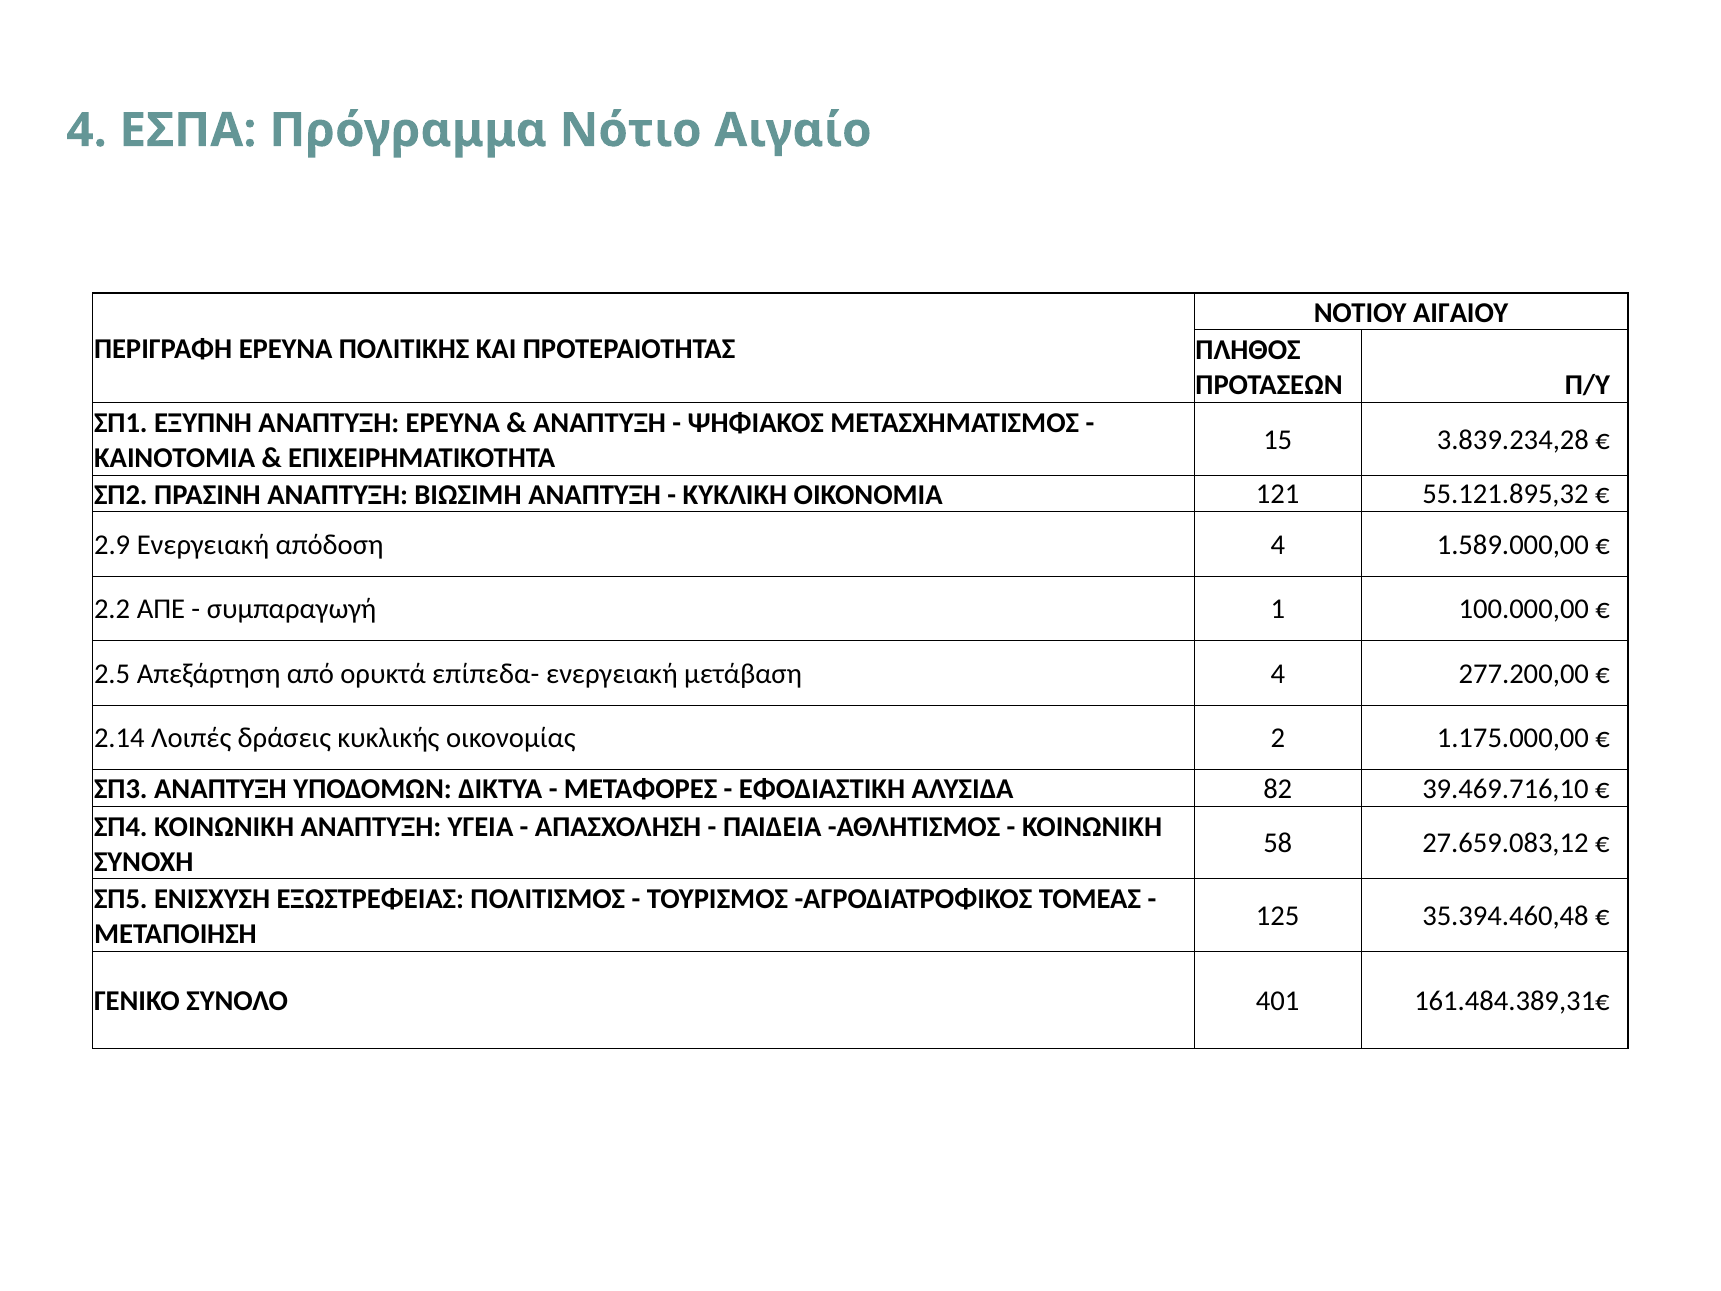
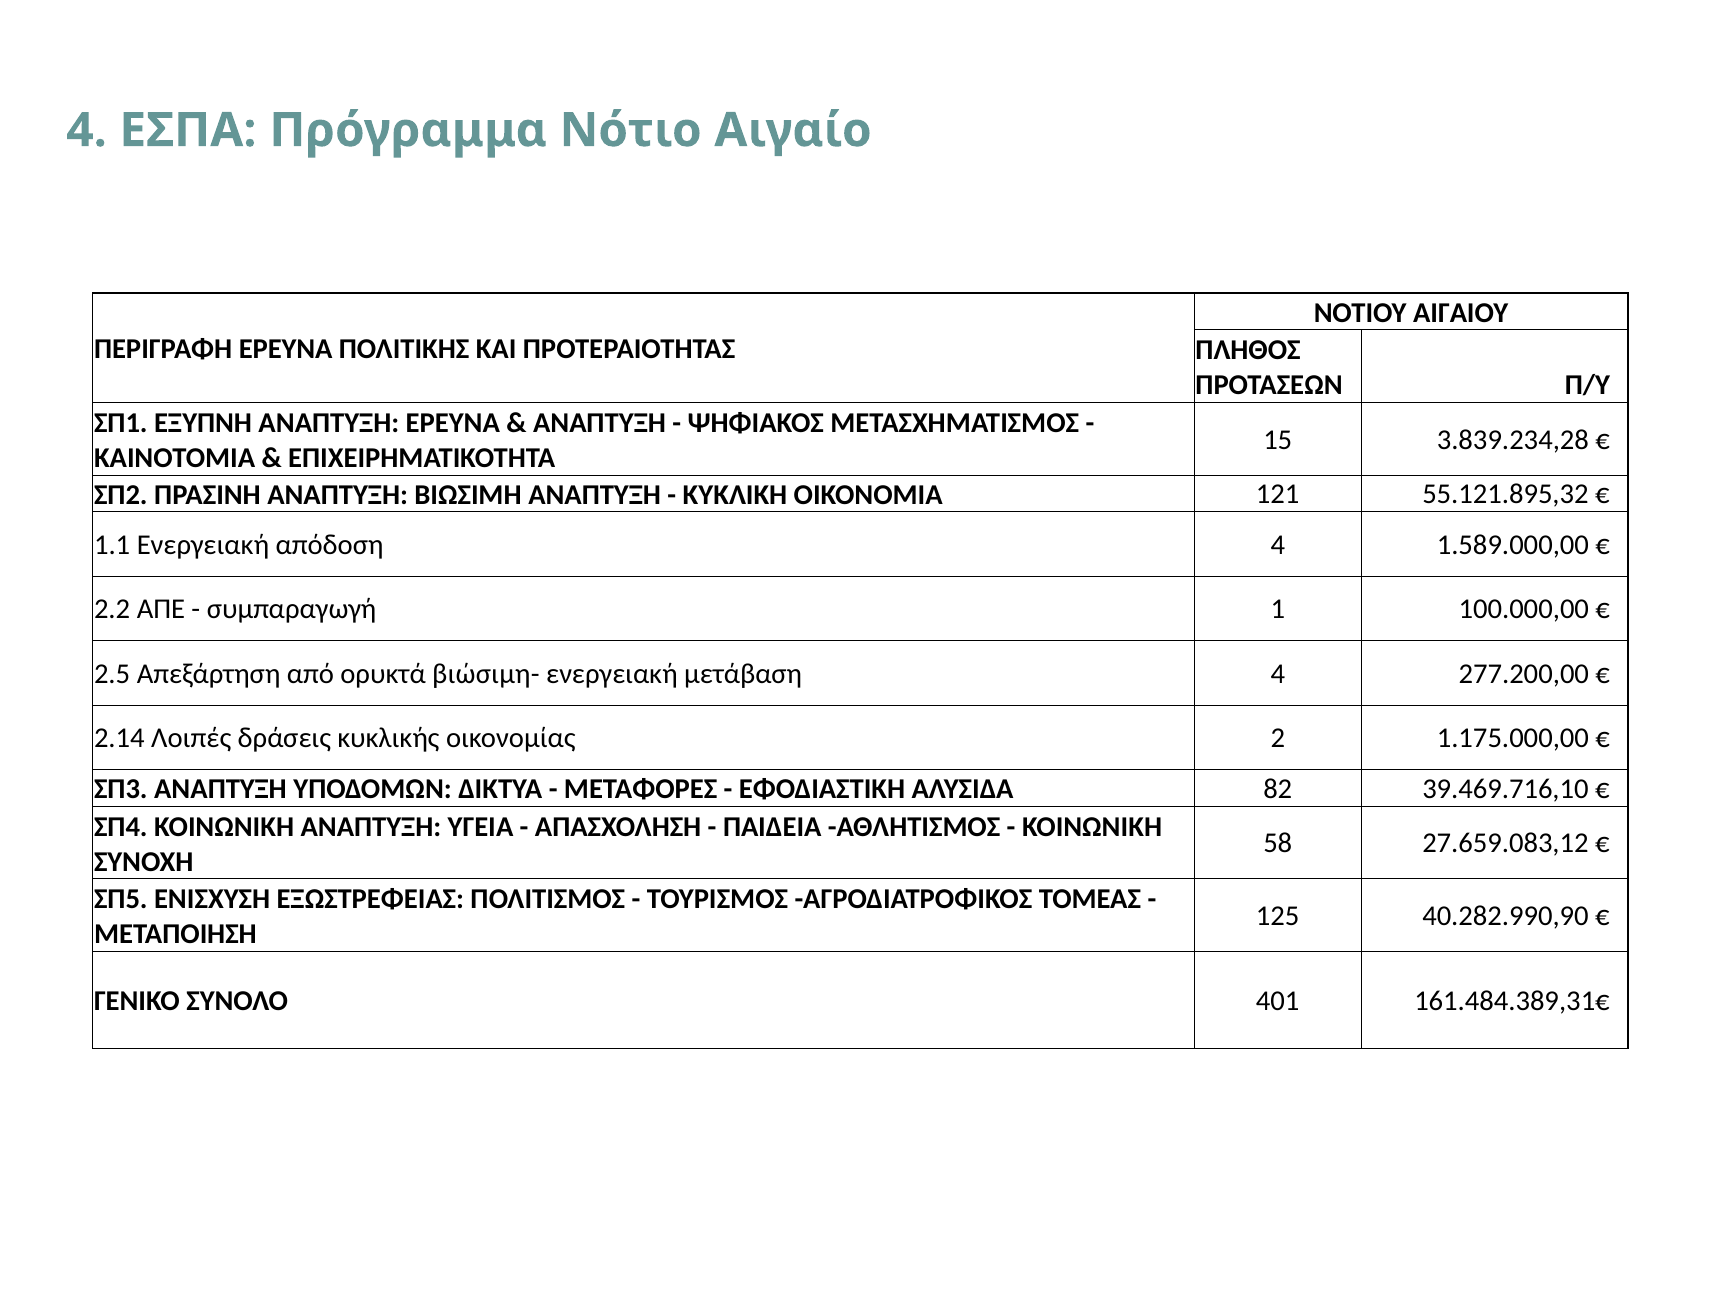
2.9: 2.9 -> 1.1
επίπεδα-: επίπεδα- -> βιώσιμη-
35.394.460,48: 35.394.460,48 -> 40.282.990,90
